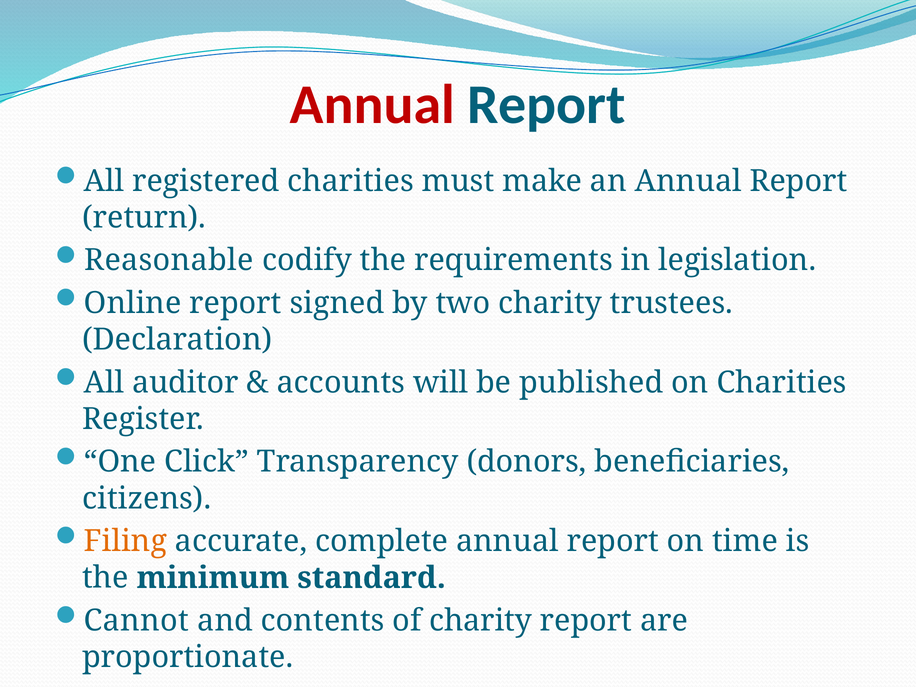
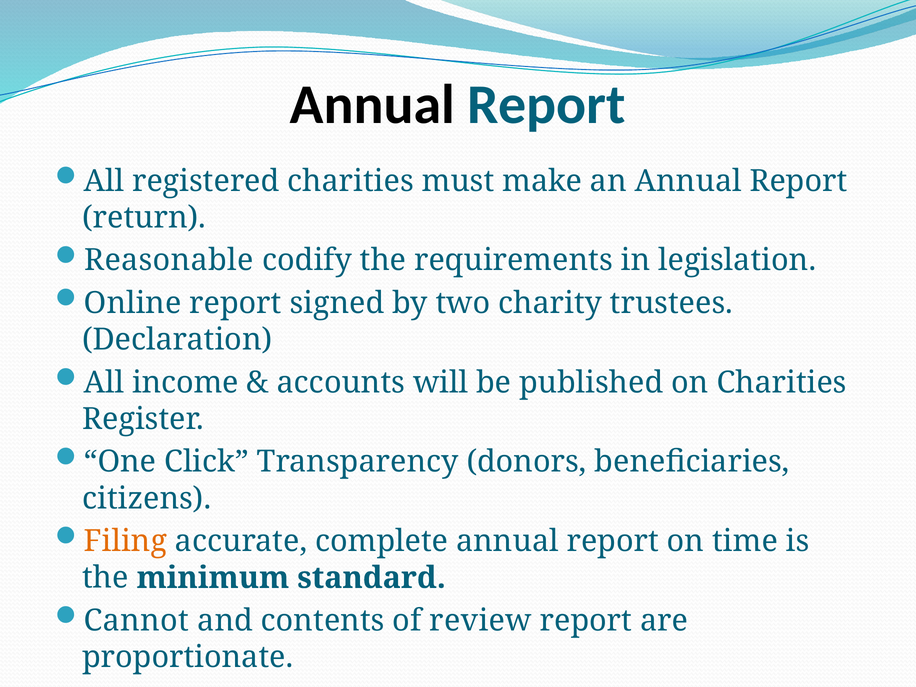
Annual at (372, 105) colour: red -> black
auditor: auditor -> income
of charity: charity -> review
